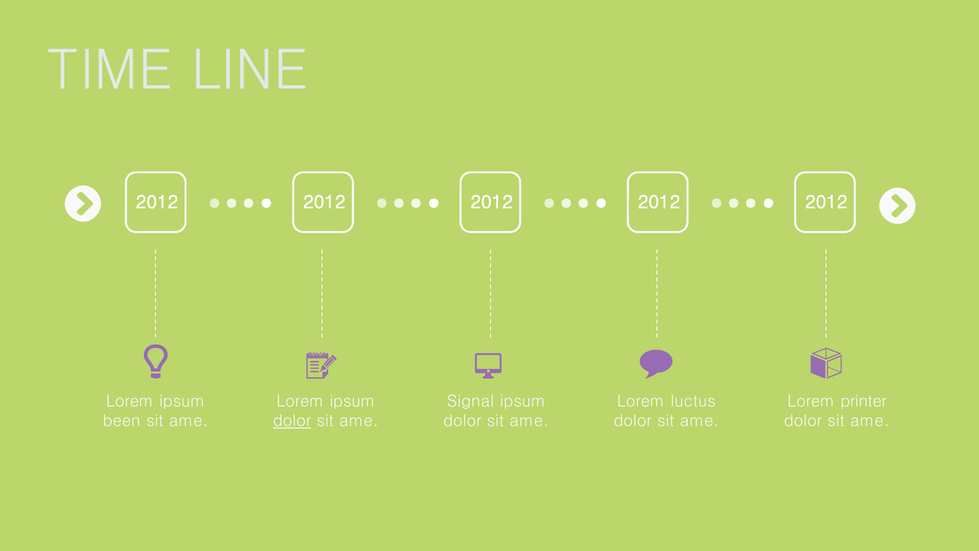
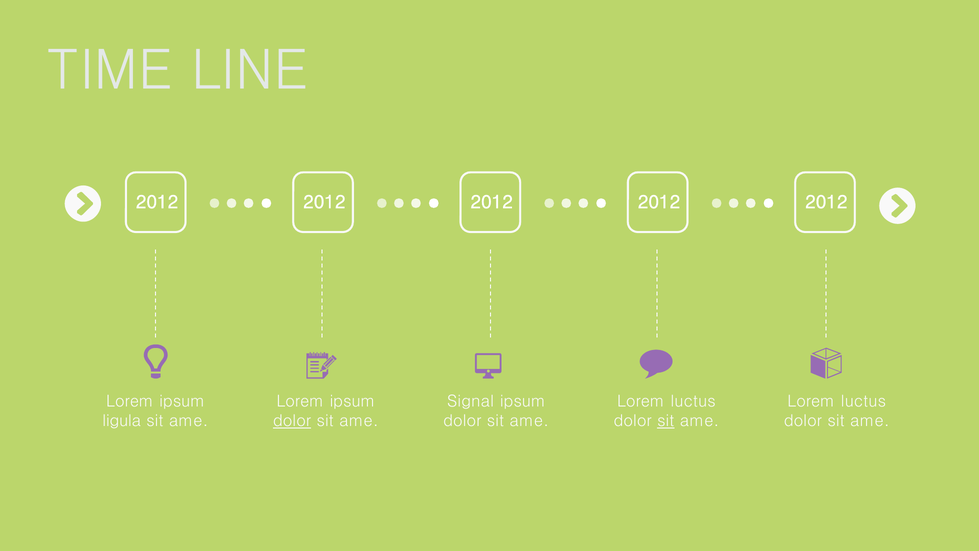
printer at (864, 401): printer -> luctus
been: been -> ligula
sit at (666, 421) underline: none -> present
